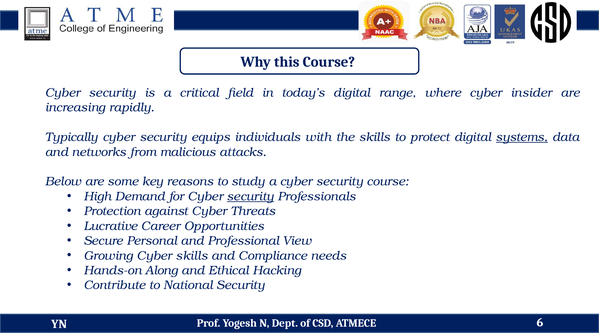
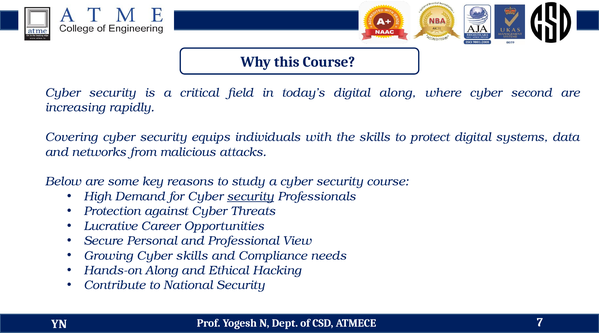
digital range: range -> along
insider: insider -> second
Typically: Typically -> Covering
systems underline: present -> none
6: 6 -> 7
